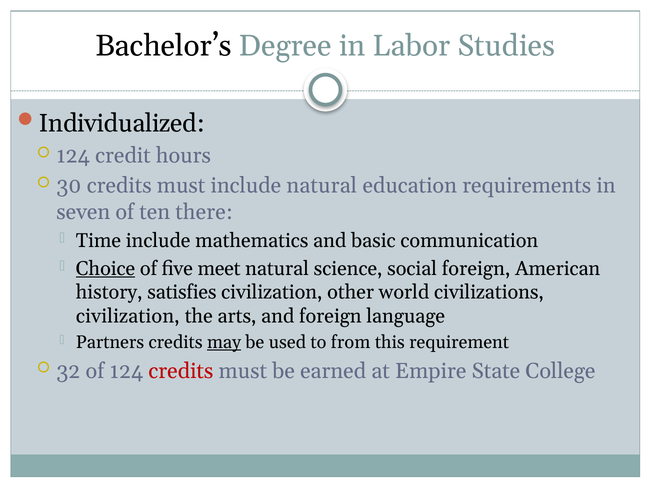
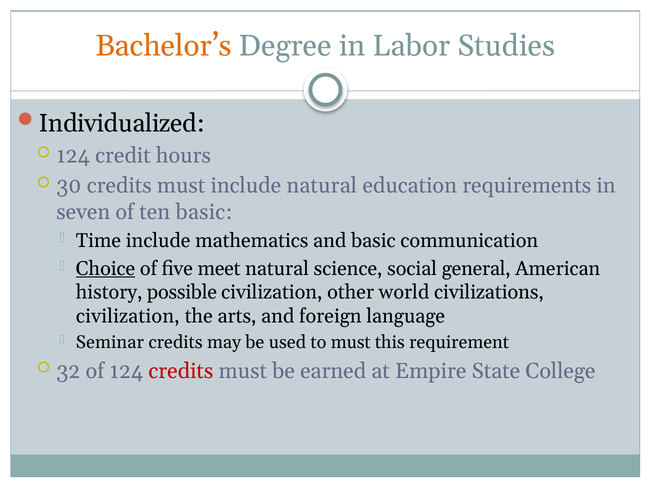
Bachelor’s colour: black -> orange
ten there: there -> basic
social foreign: foreign -> general
satisfies: satisfies -> possible
Partners: Partners -> Seminar
may underline: present -> none
to from: from -> must
